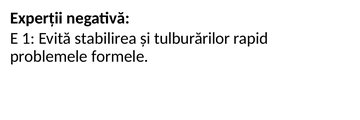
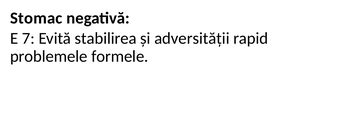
Experții: Experții -> Stomac
1: 1 -> 7
tulburărilor: tulburărilor -> adversității
